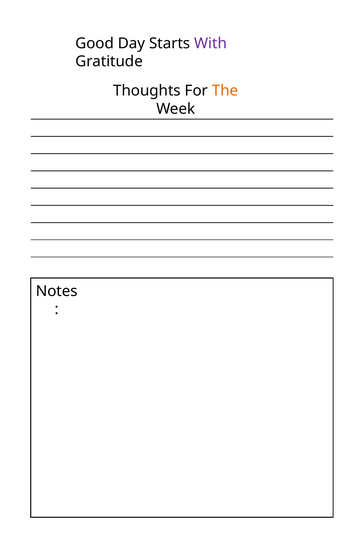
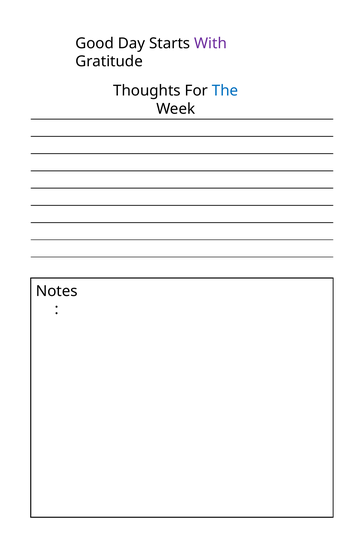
The colour: orange -> blue
